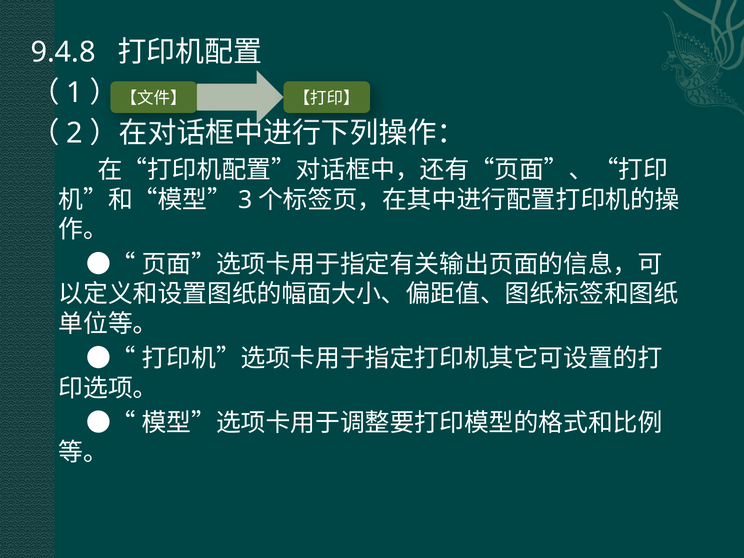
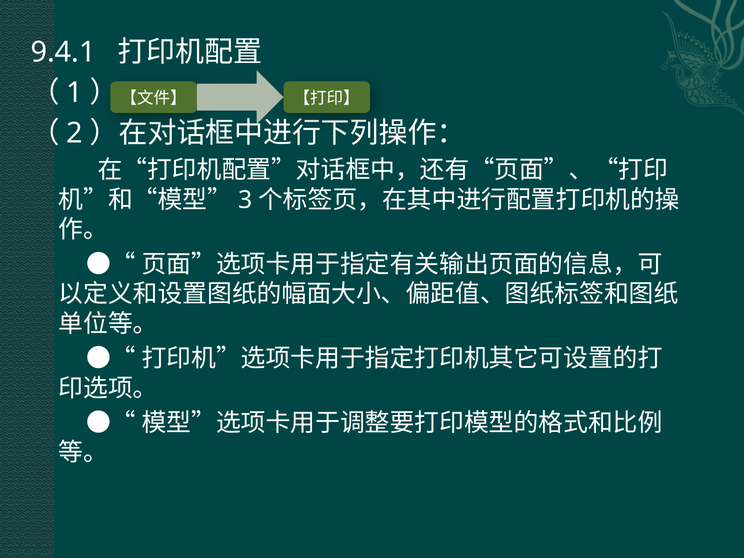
9.4.8: 9.4.8 -> 9.4.1
